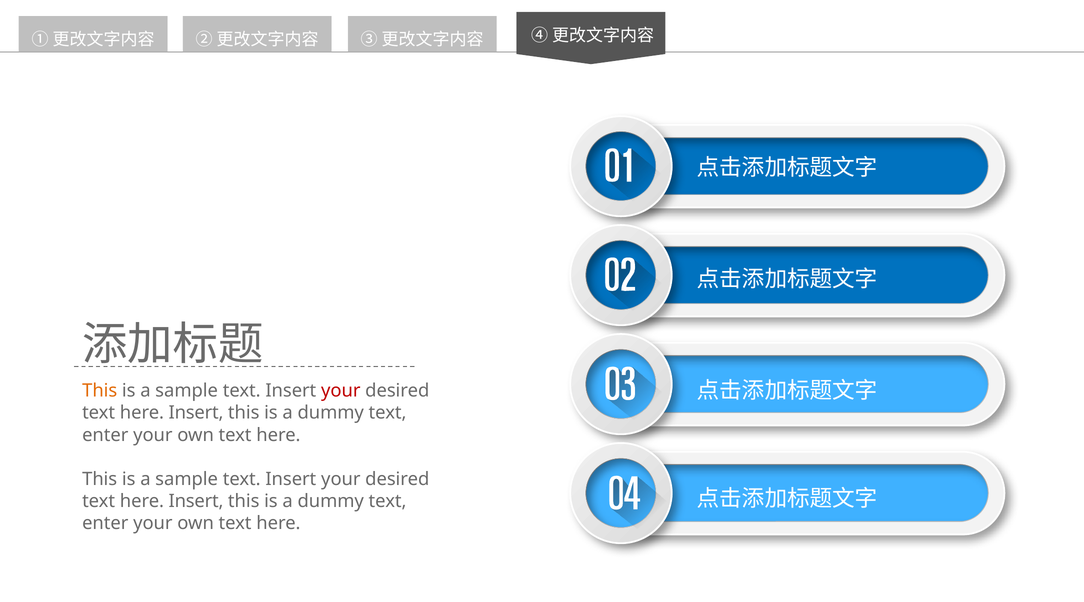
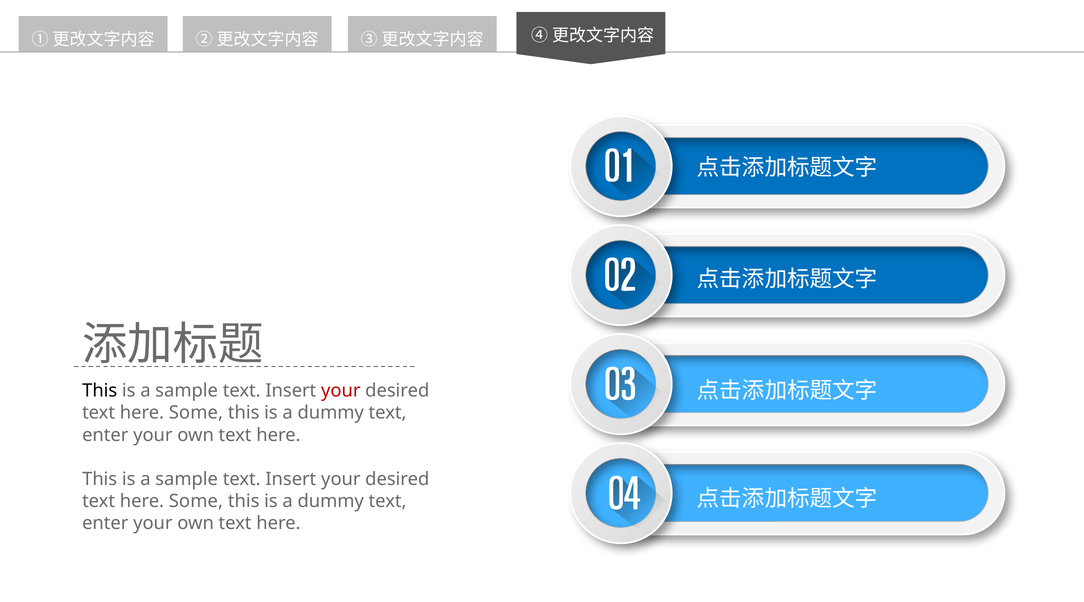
This at (100, 391) colour: orange -> black
Insert at (196, 413): Insert -> Some
Insert at (196, 501): Insert -> Some
